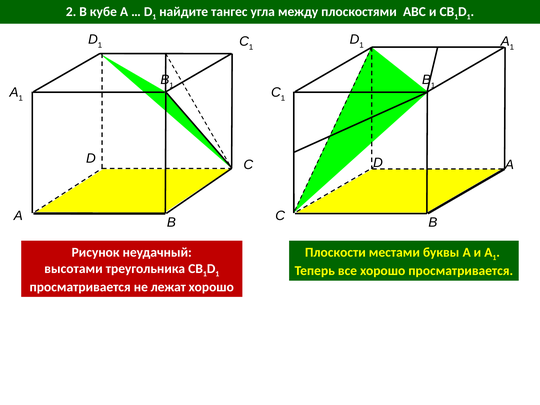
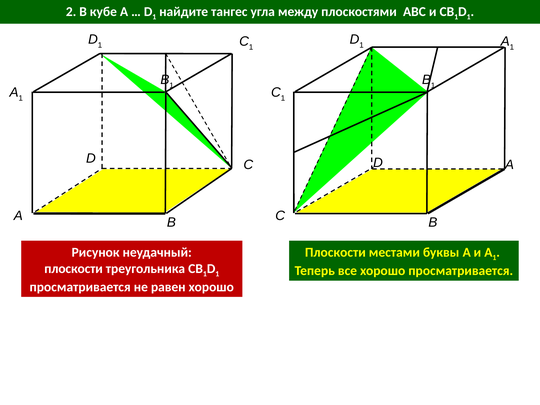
высотами at (74, 269): высотами -> плоскости
лежат: лежат -> равен
